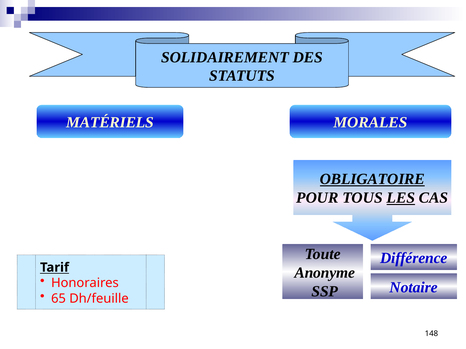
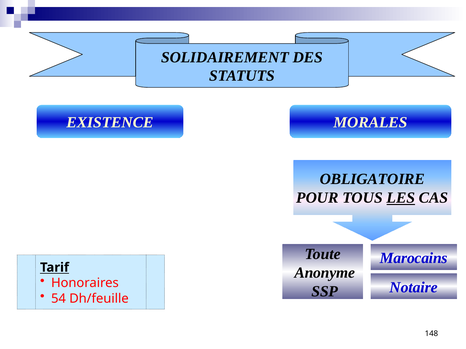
MATÉRIELS: MATÉRIELS -> EXISTENCE
OBLIGATOIRE underline: present -> none
Différence: Différence -> Marocains
65: 65 -> 54
